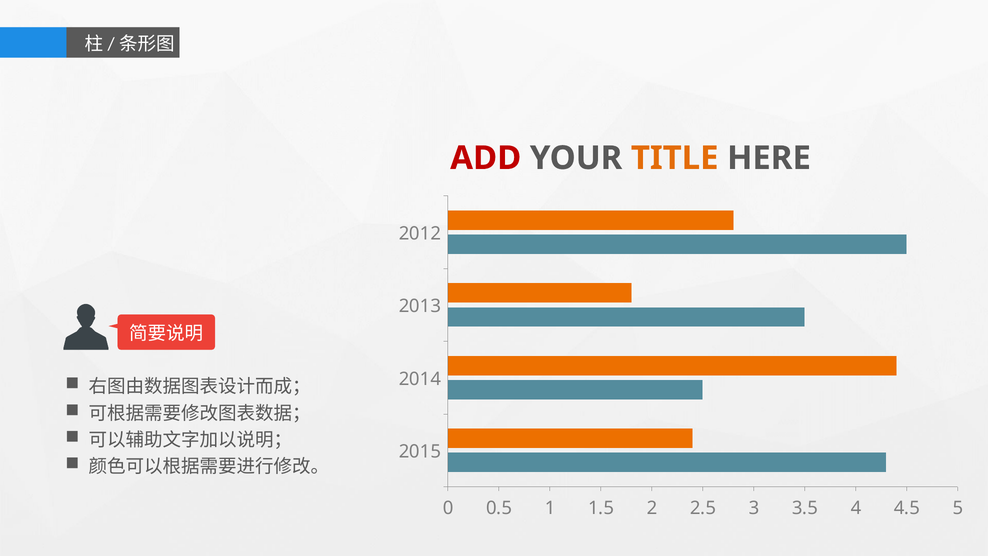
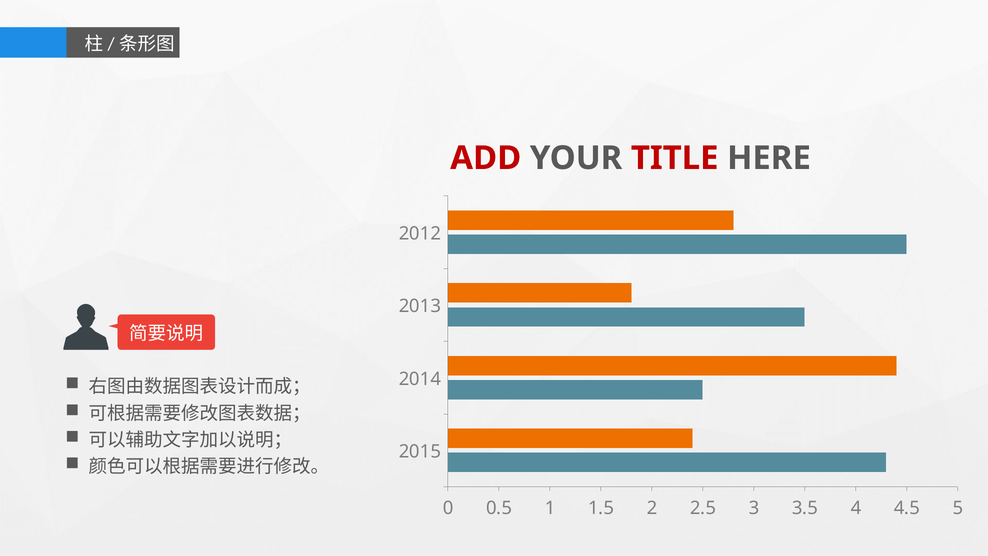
TITLE colour: orange -> red
